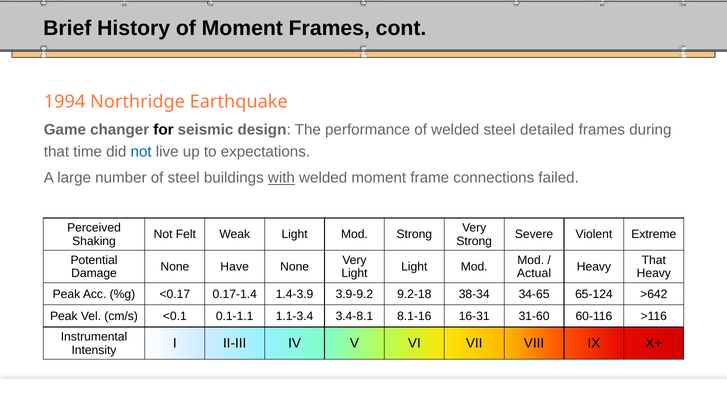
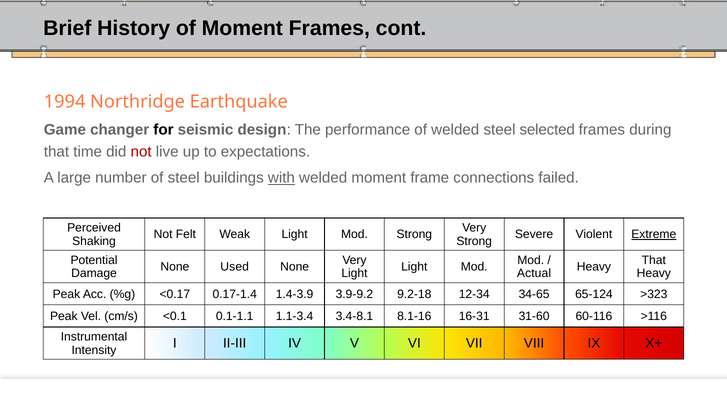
detailed: detailed -> selected
not at (141, 152) colour: blue -> red
Extreme underline: none -> present
Have: Have -> Used
38-34: 38-34 -> 12-34
>642: >642 -> >323
